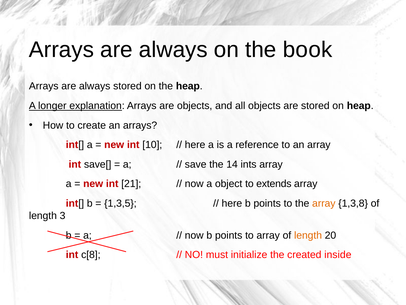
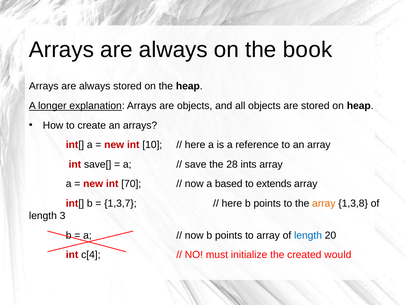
14: 14 -> 28
21: 21 -> 70
object: object -> based
1,3,5: 1,3,5 -> 1,3,7
length at (308, 235) colour: orange -> blue
c[8: c[8 -> c[4
inside: inside -> would
